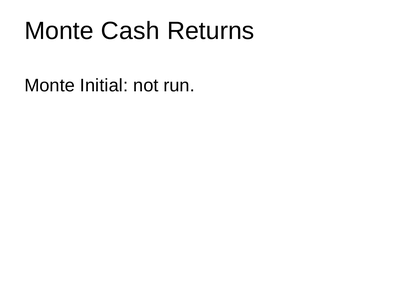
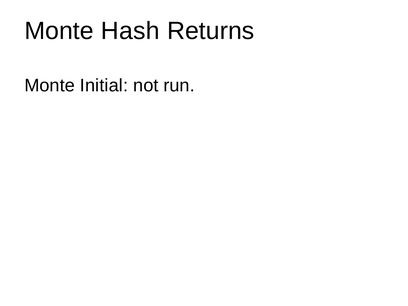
Cash: Cash -> Hash
